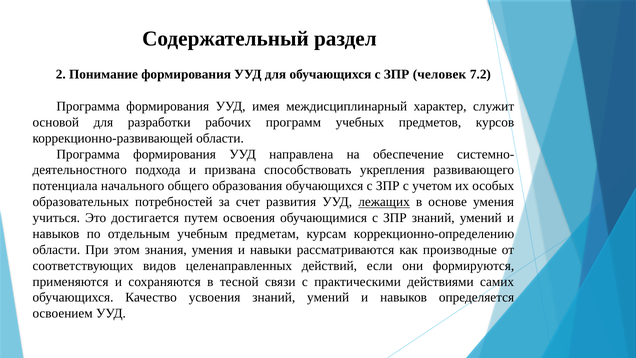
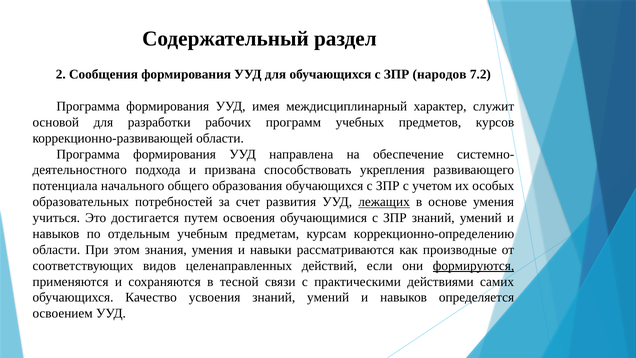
Понимание: Понимание -> Сообщения
человек: человек -> народов
формируются underline: none -> present
